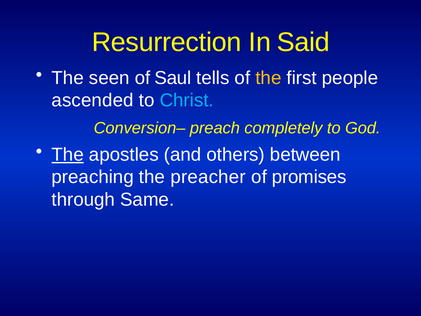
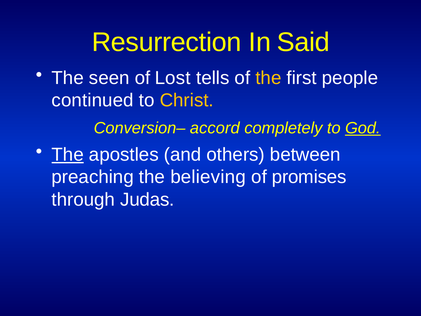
Saul: Saul -> Lost
ascended: ascended -> continued
Christ colour: light blue -> yellow
preach: preach -> accord
God underline: none -> present
preacher: preacher -> believing
Same: Same -> Judas
